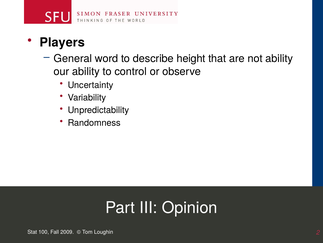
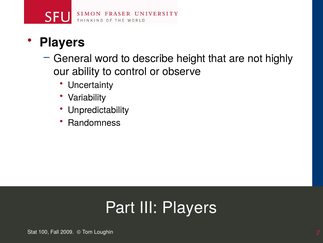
not ability: ability -> highly
III Opinion: Opinion -> Players
